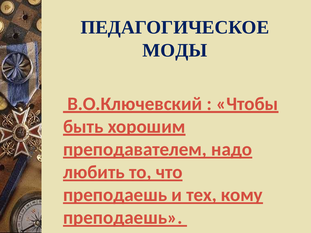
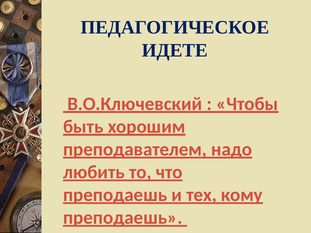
МОДЫ: МОДЫ -> ИДЕТЕ
